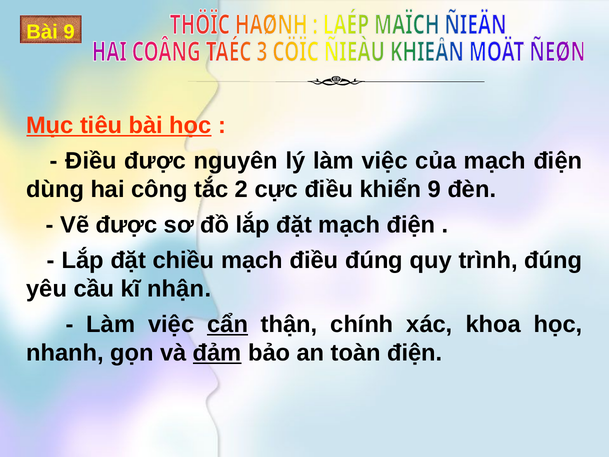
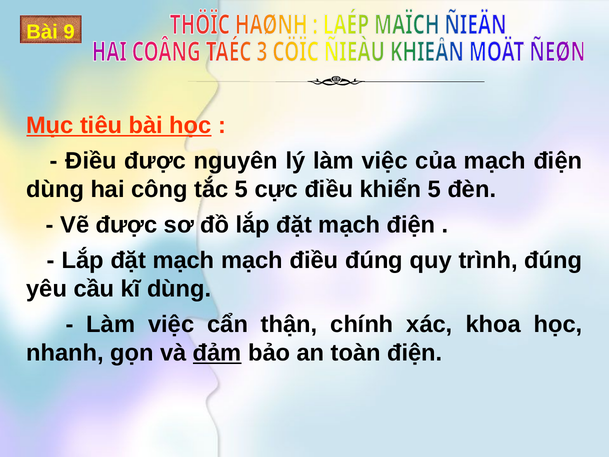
tắc 2: 2 -> 5
khiển 9: 9 -> 5
chiều at (184, 260): chiều -> mạch
kĩ nhận: nhận -> dùng
cẩn underline: present -> none
